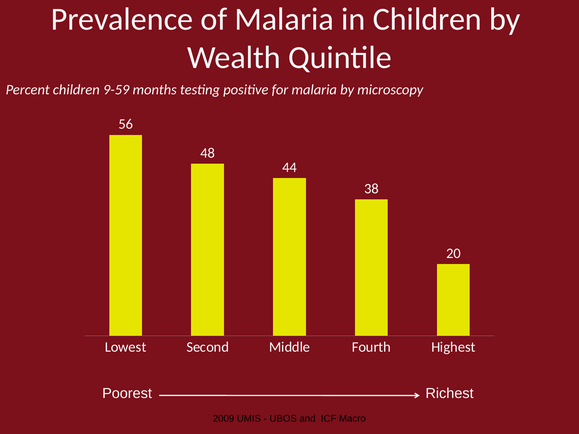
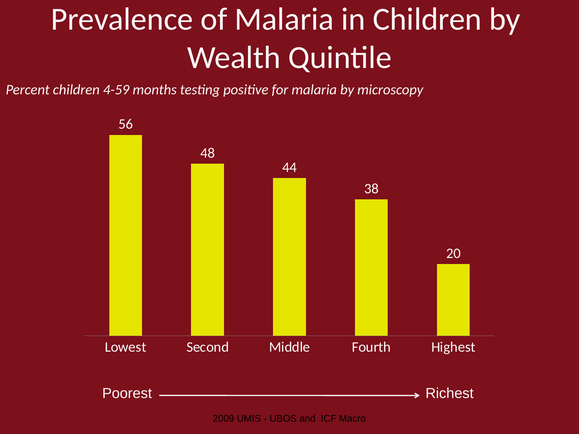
9-59: 9-59 -> 4-59
